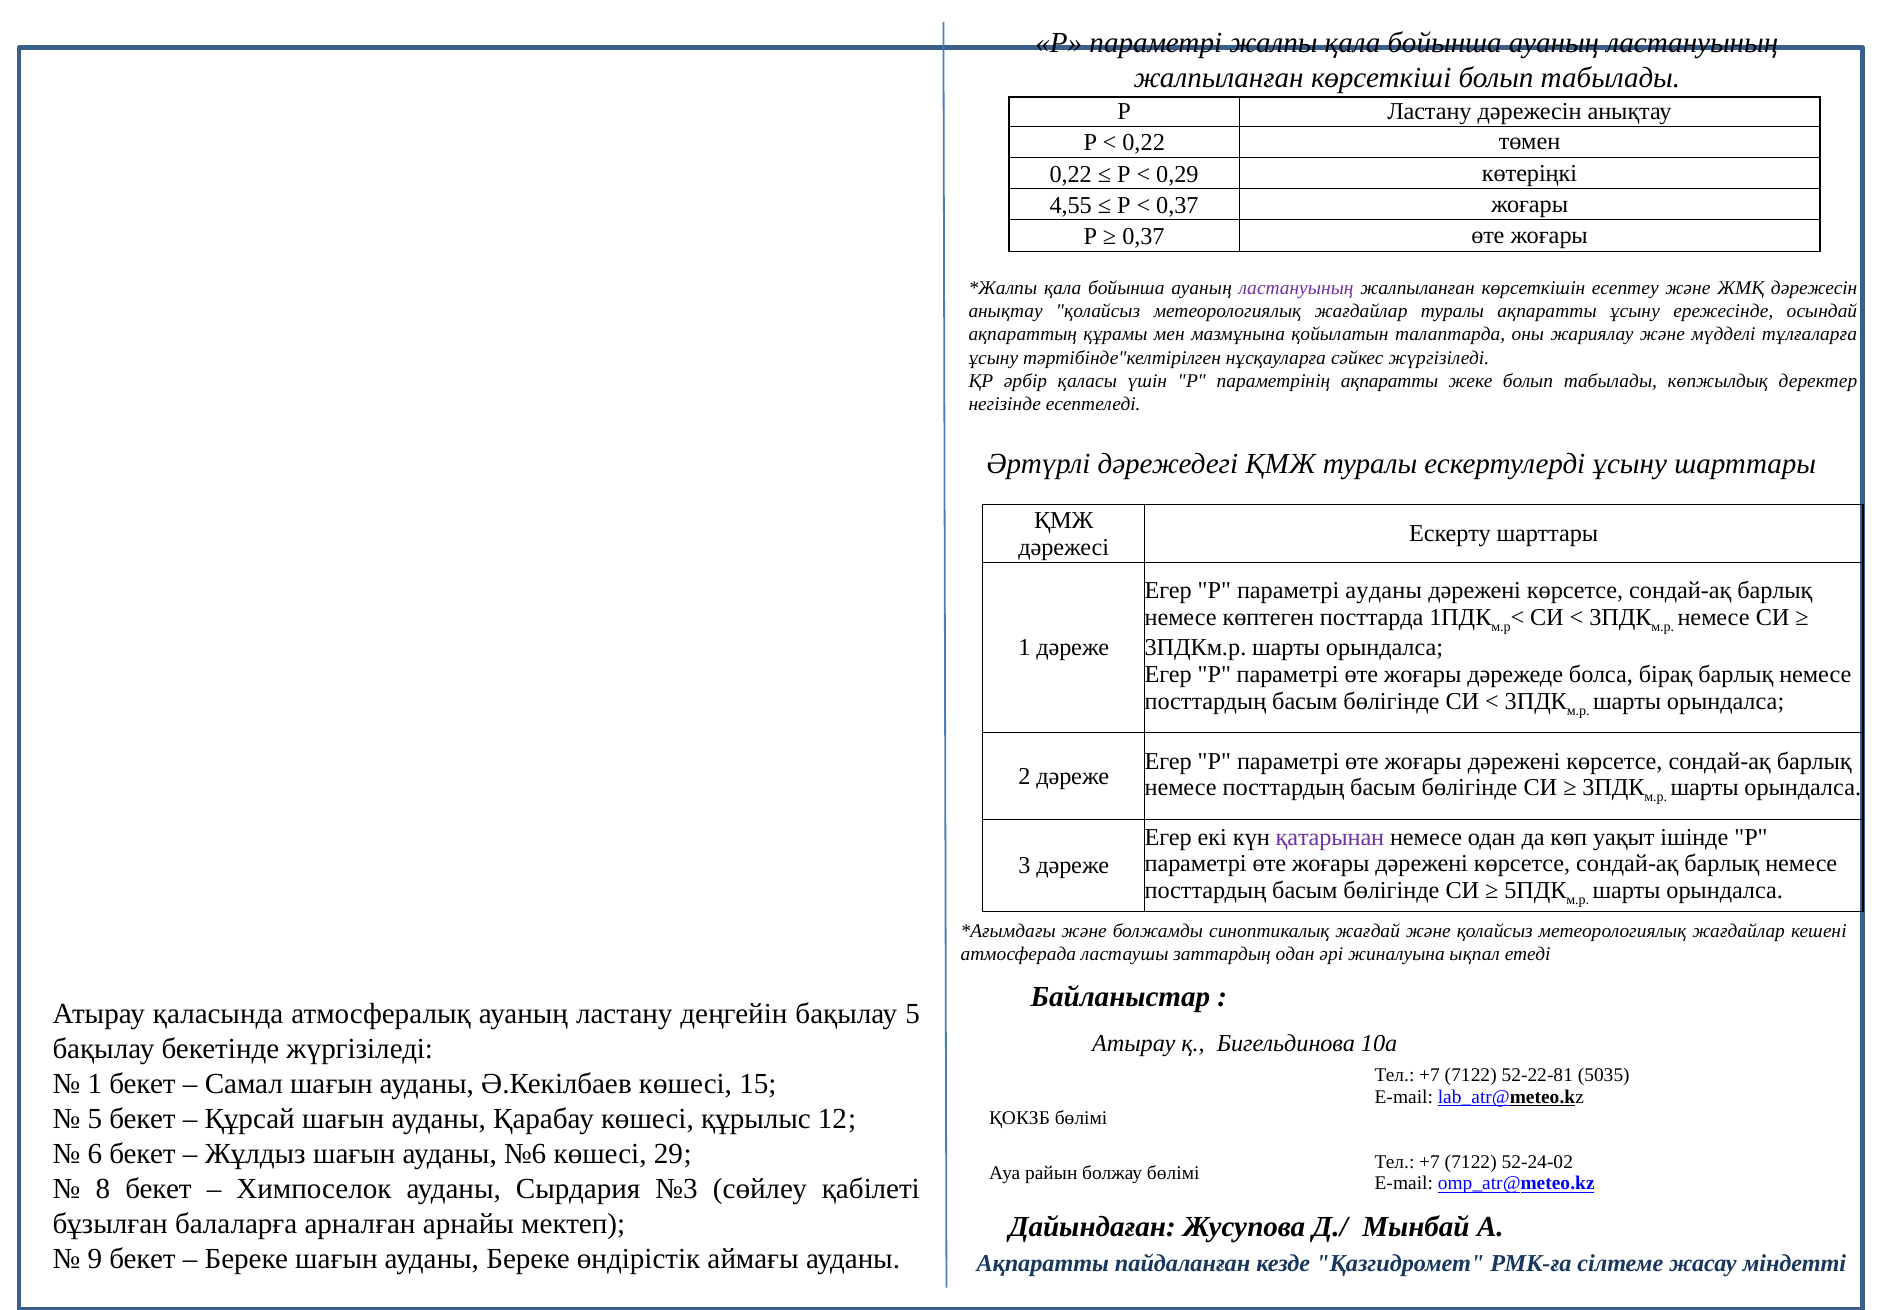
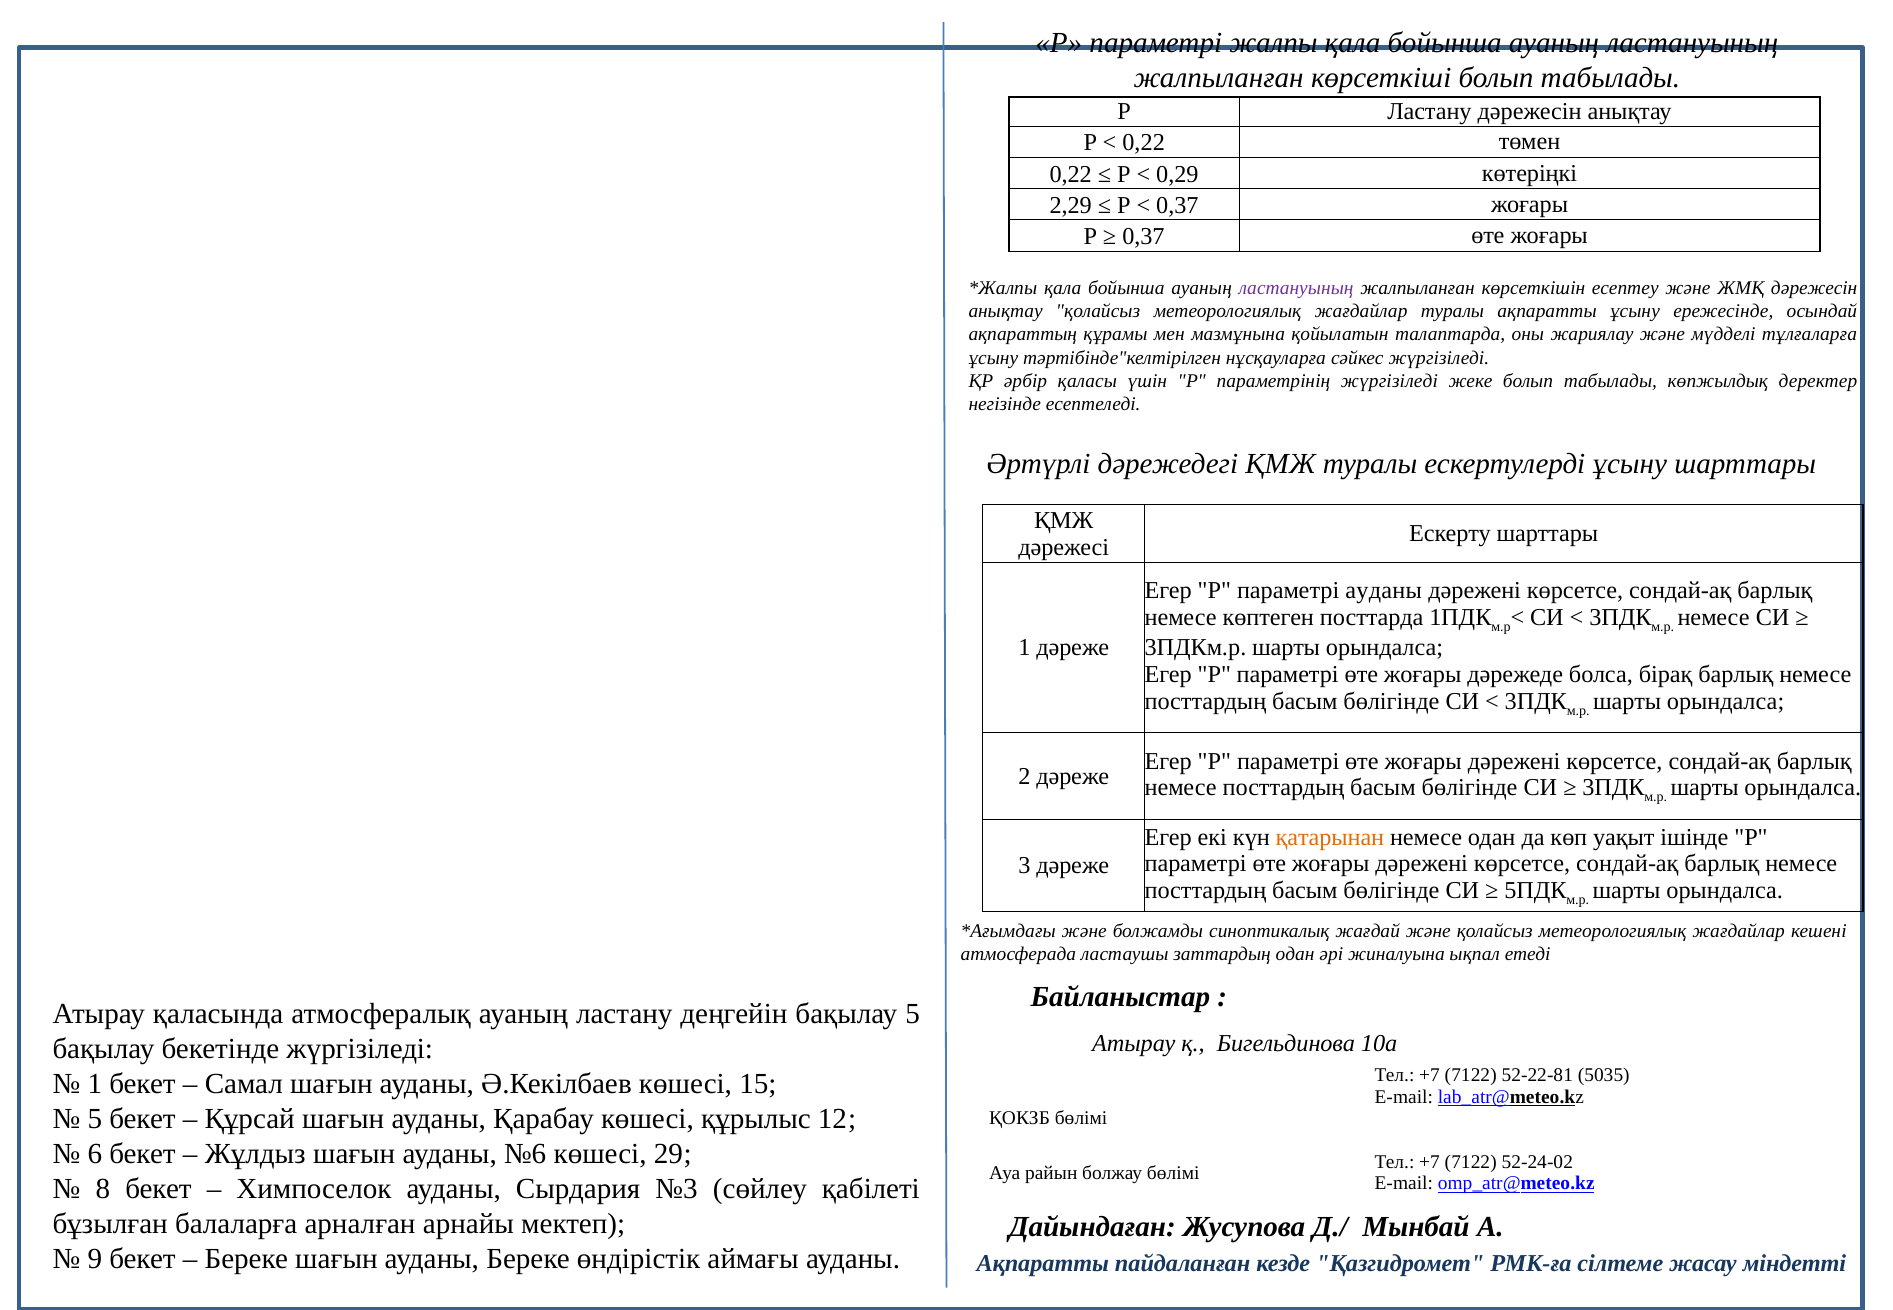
4,55: 4,55 -> 2,29
параметрінің ақпаратты: ақпаратты -> жүргізіледі
қатарынан colour: purple -> orange
